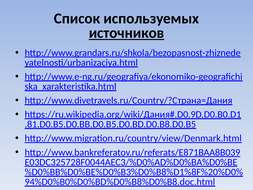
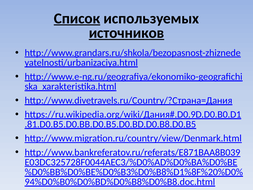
Список underline: none -> present
